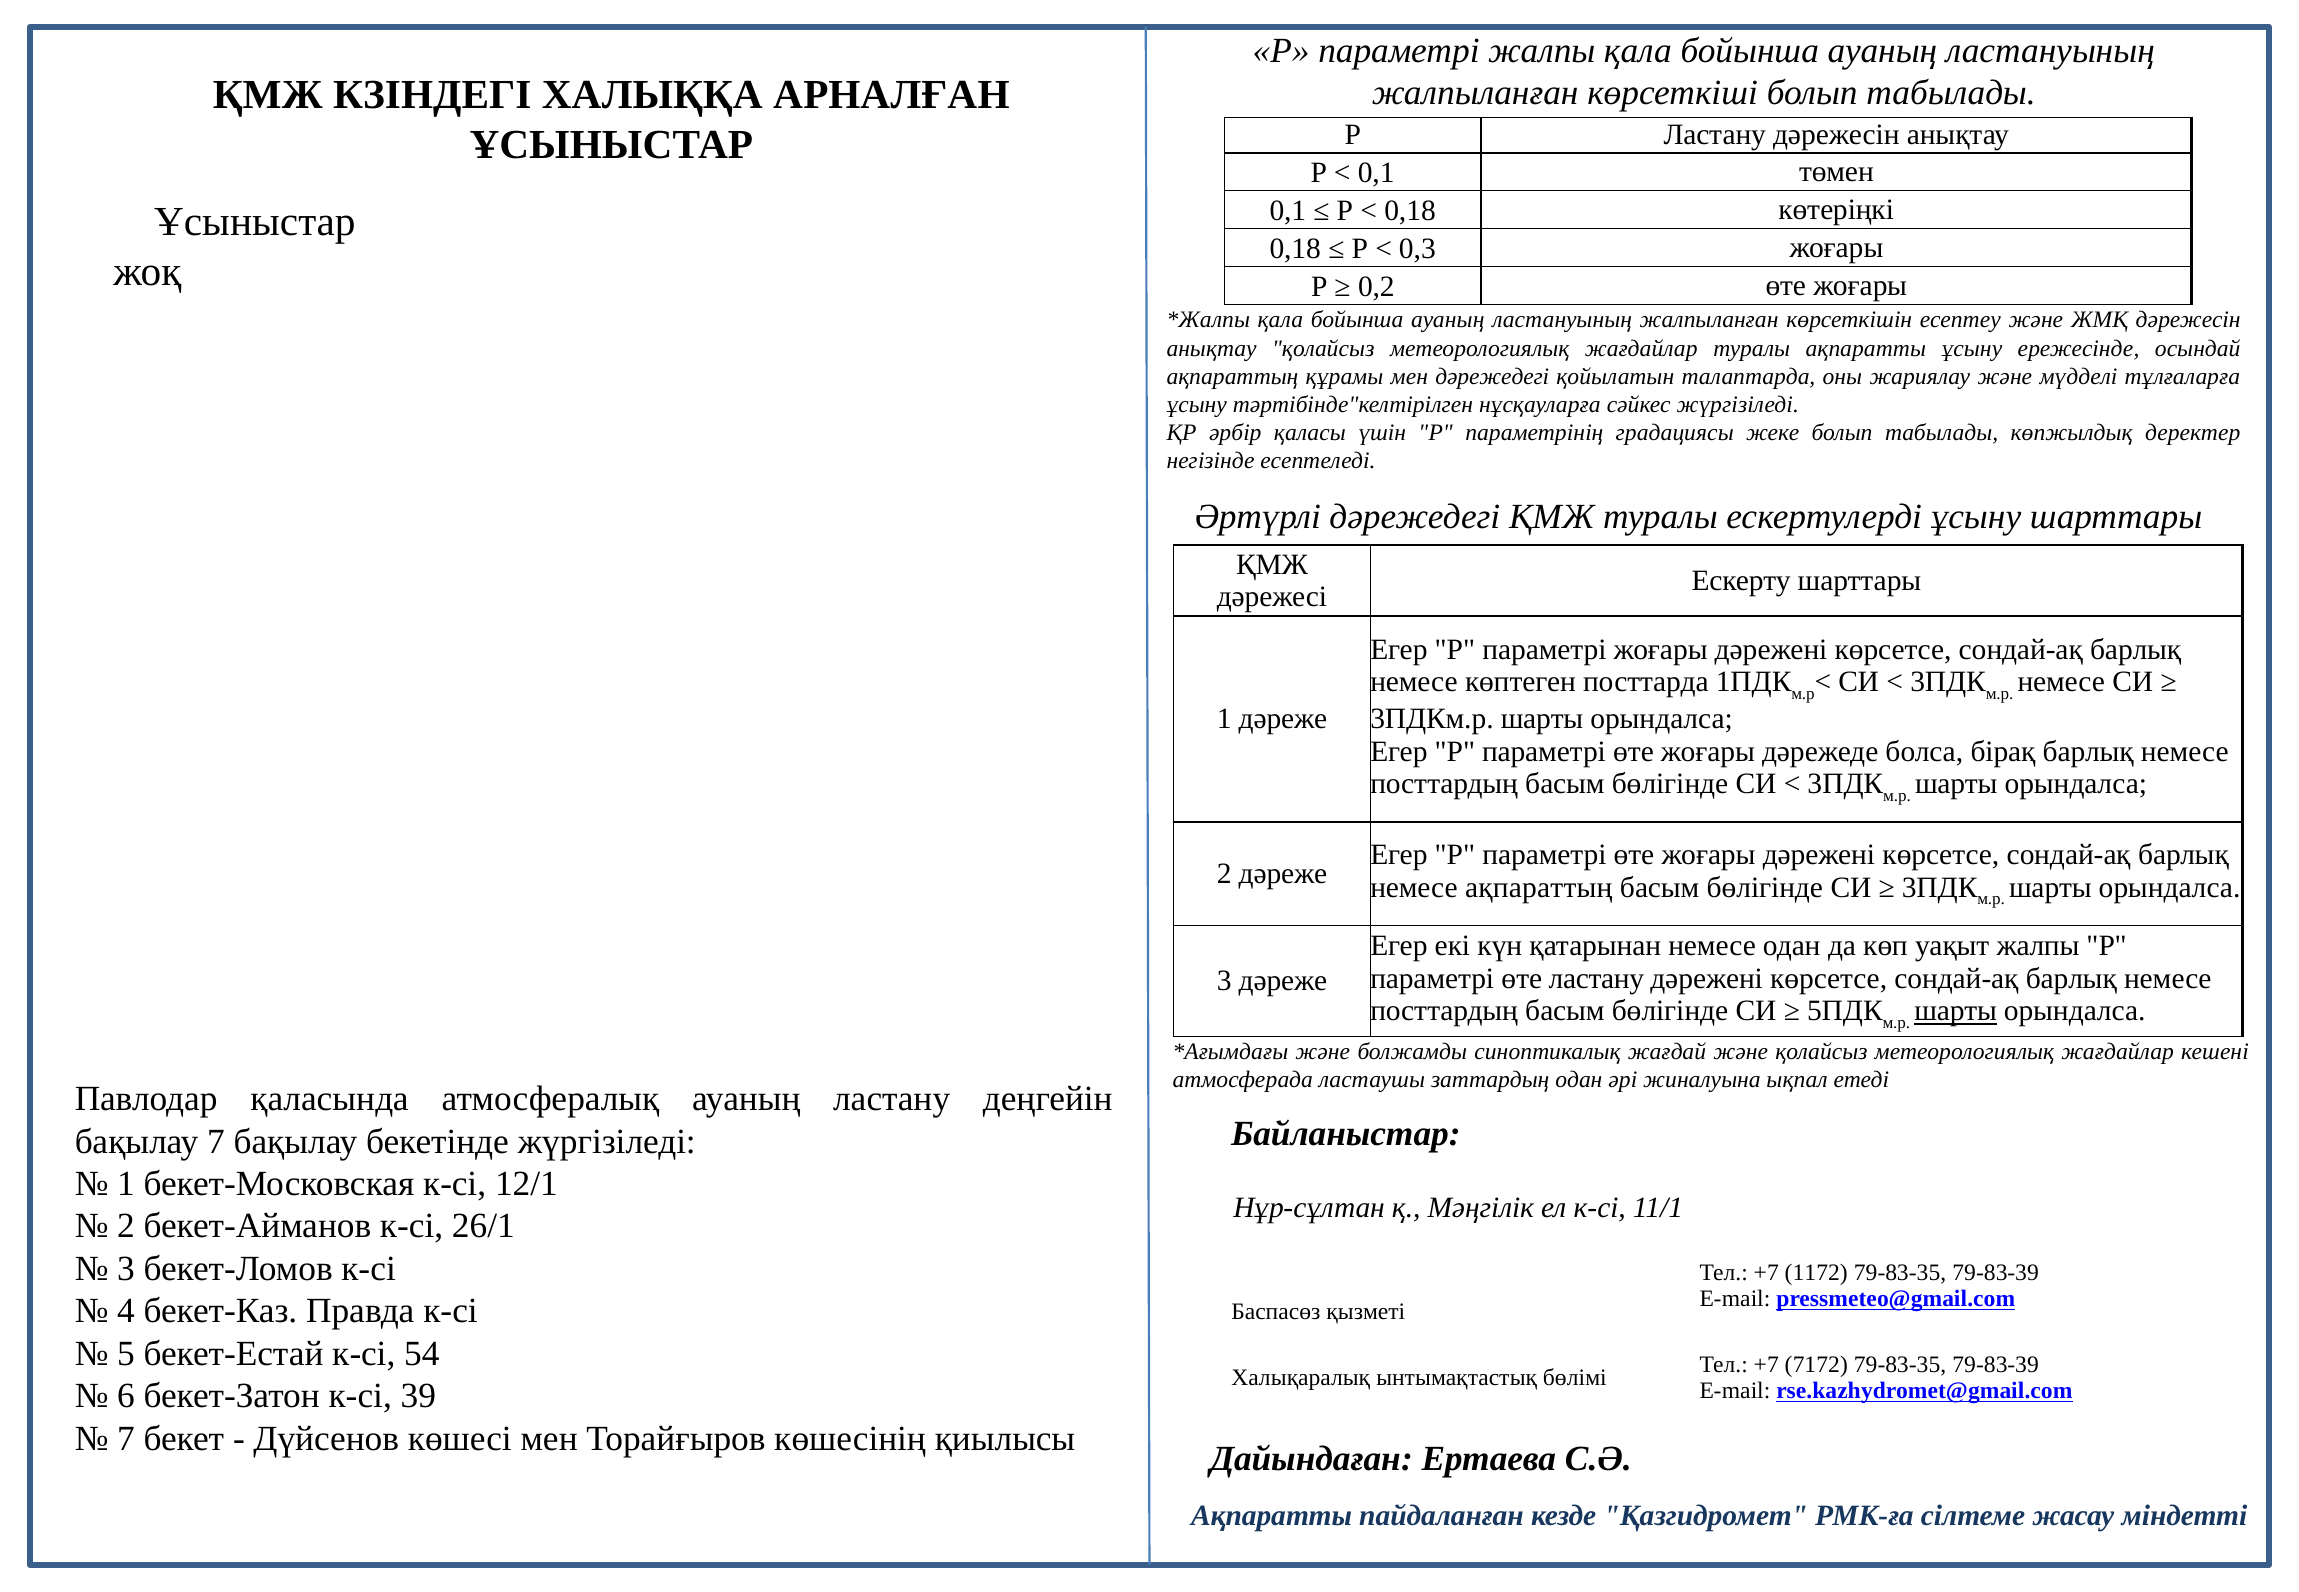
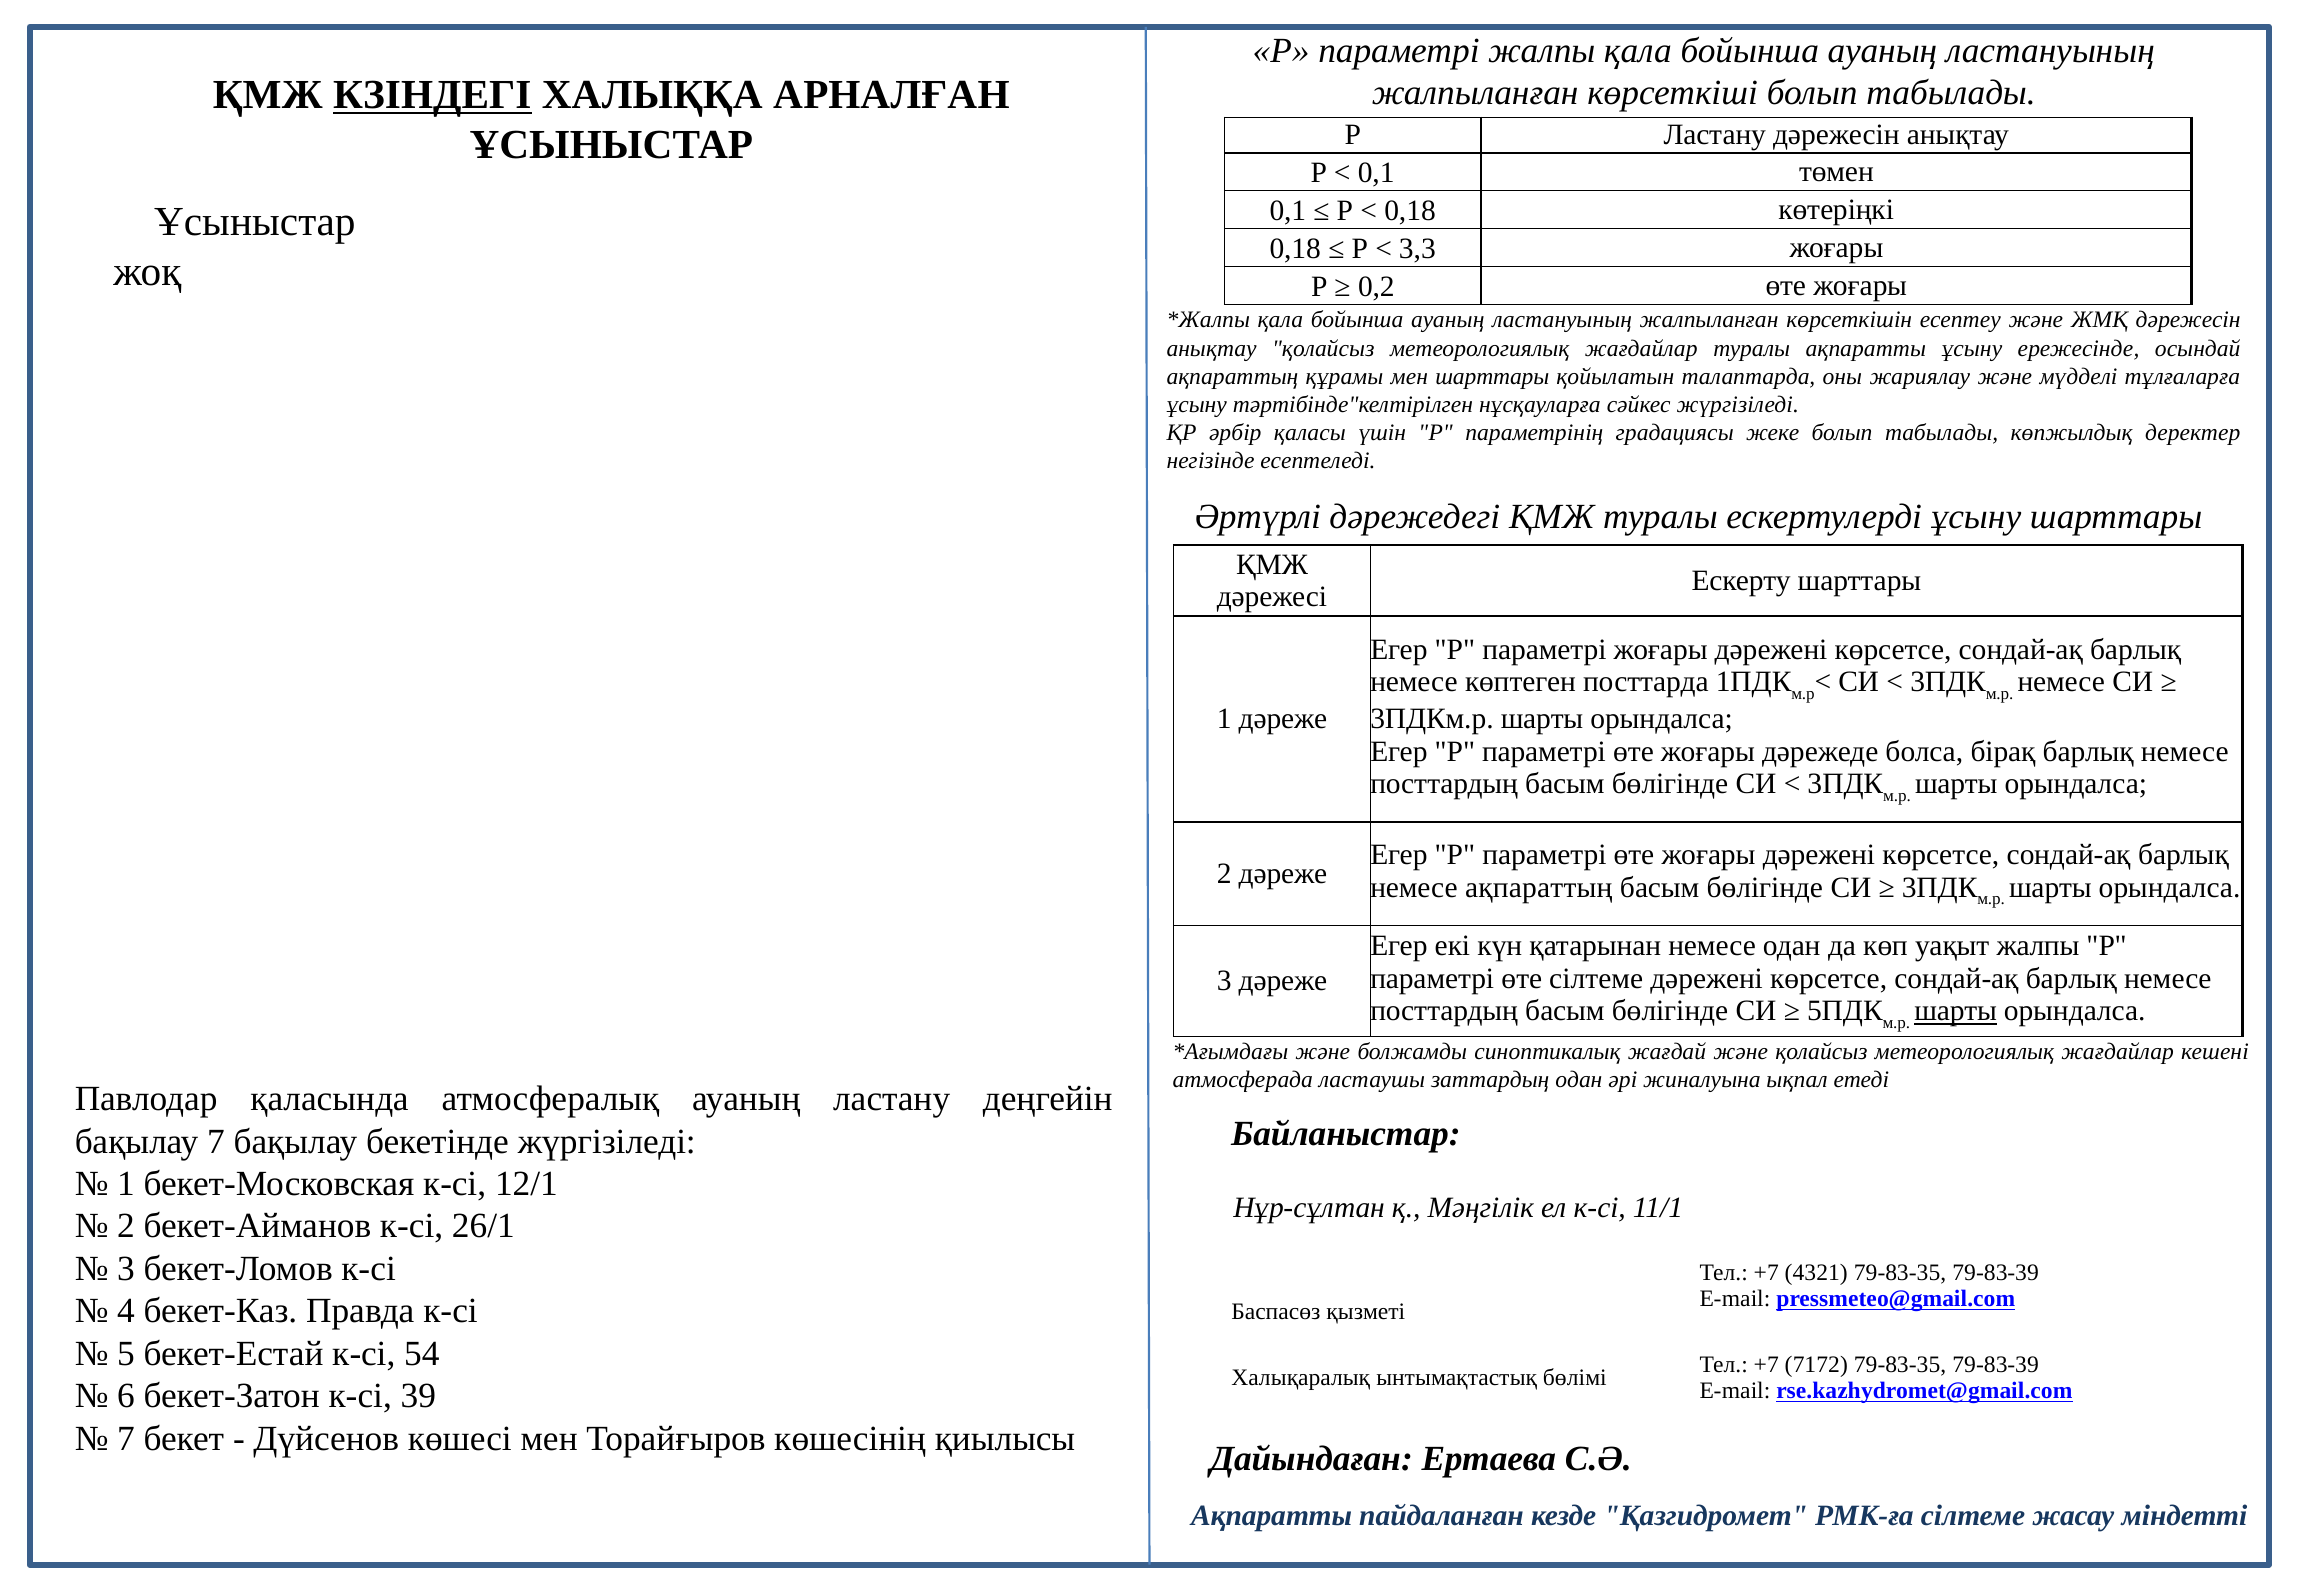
КЗІНДЕГІ underline: none -> present
0,3: 0,3 -> 3,3
мен дәрежедегі: дәрежедегі -> шарттары
өте ластану: ластану -> сілтеме
1172: 1172 -> 4321
